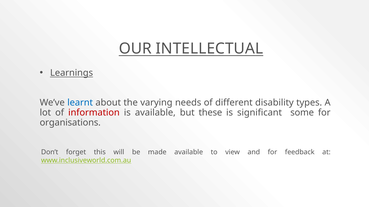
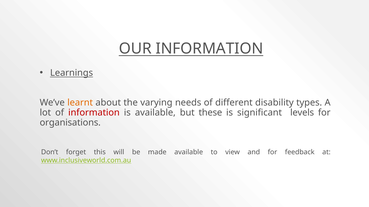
OUR INTELLECTUAL: INTELLECTUAL -> INFORMATION
learnt colour: blue -> orange
some: some -> levels
